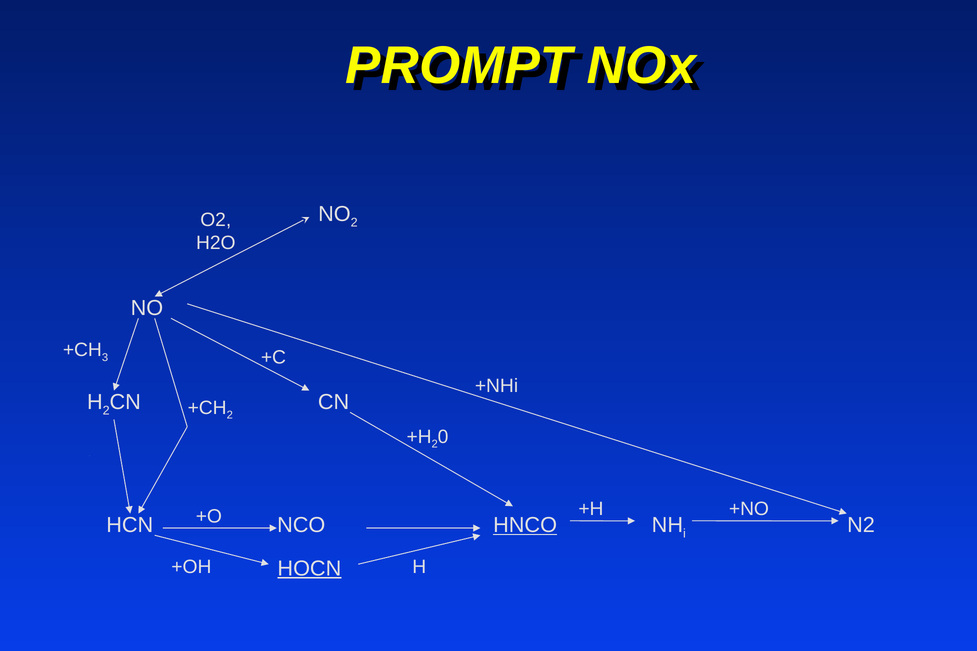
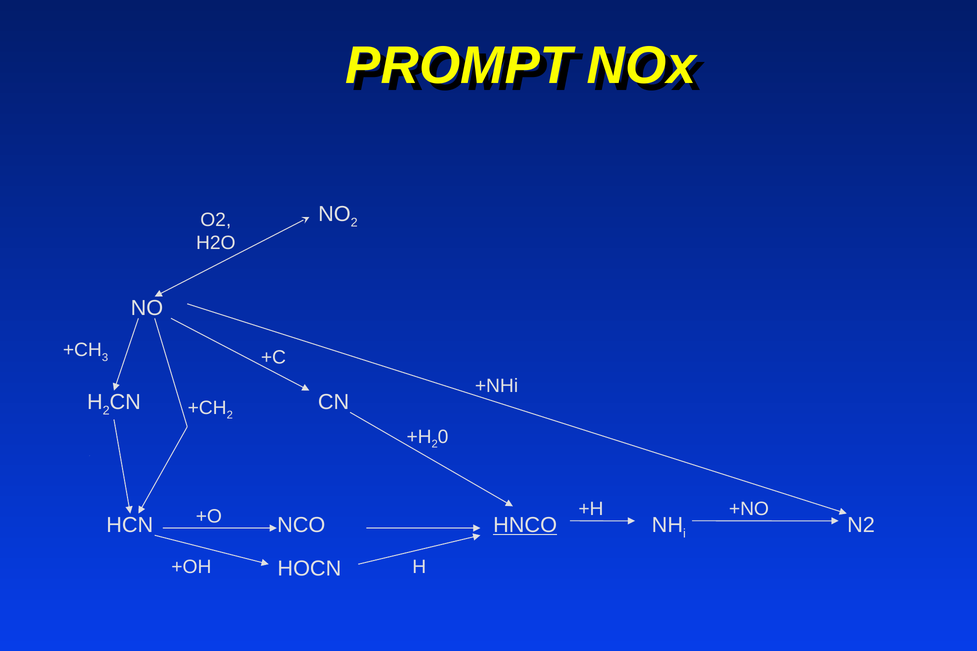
HOCN underline: present -> none
